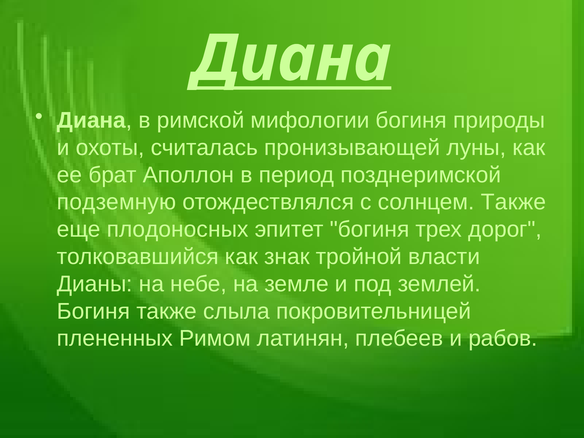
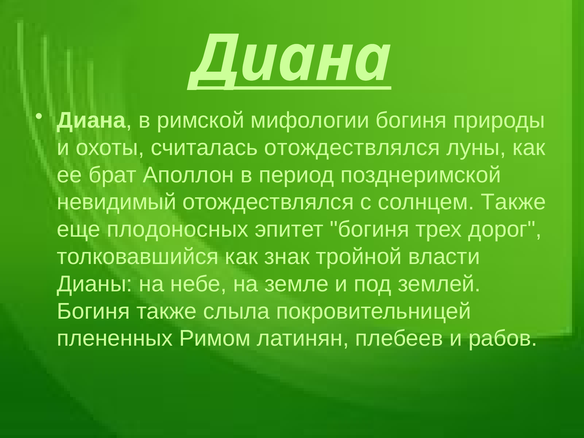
считалась пронизывающей: пронизывающей -> отождествлялся
подземную: подземную -> невидимый
